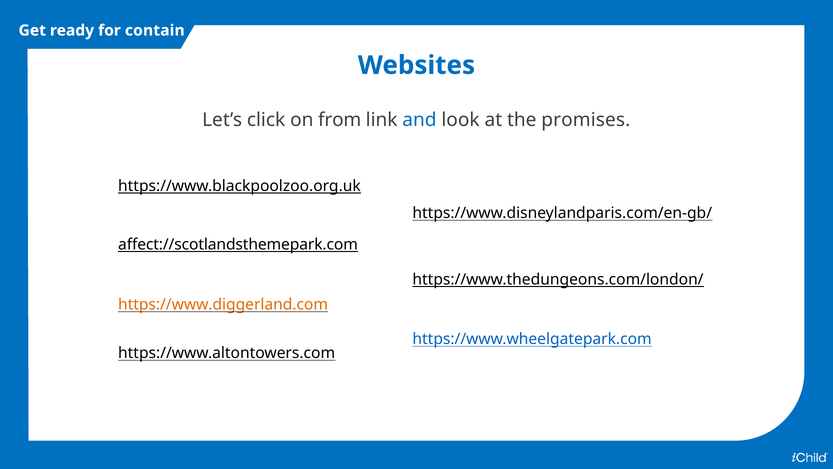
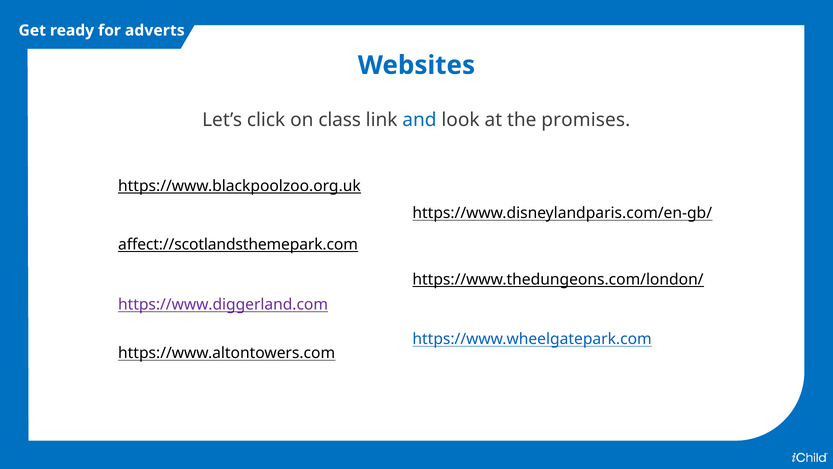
contain: contain -> adverts
from: from -> class
https://www.diggerland.com colour: orange -> purple
